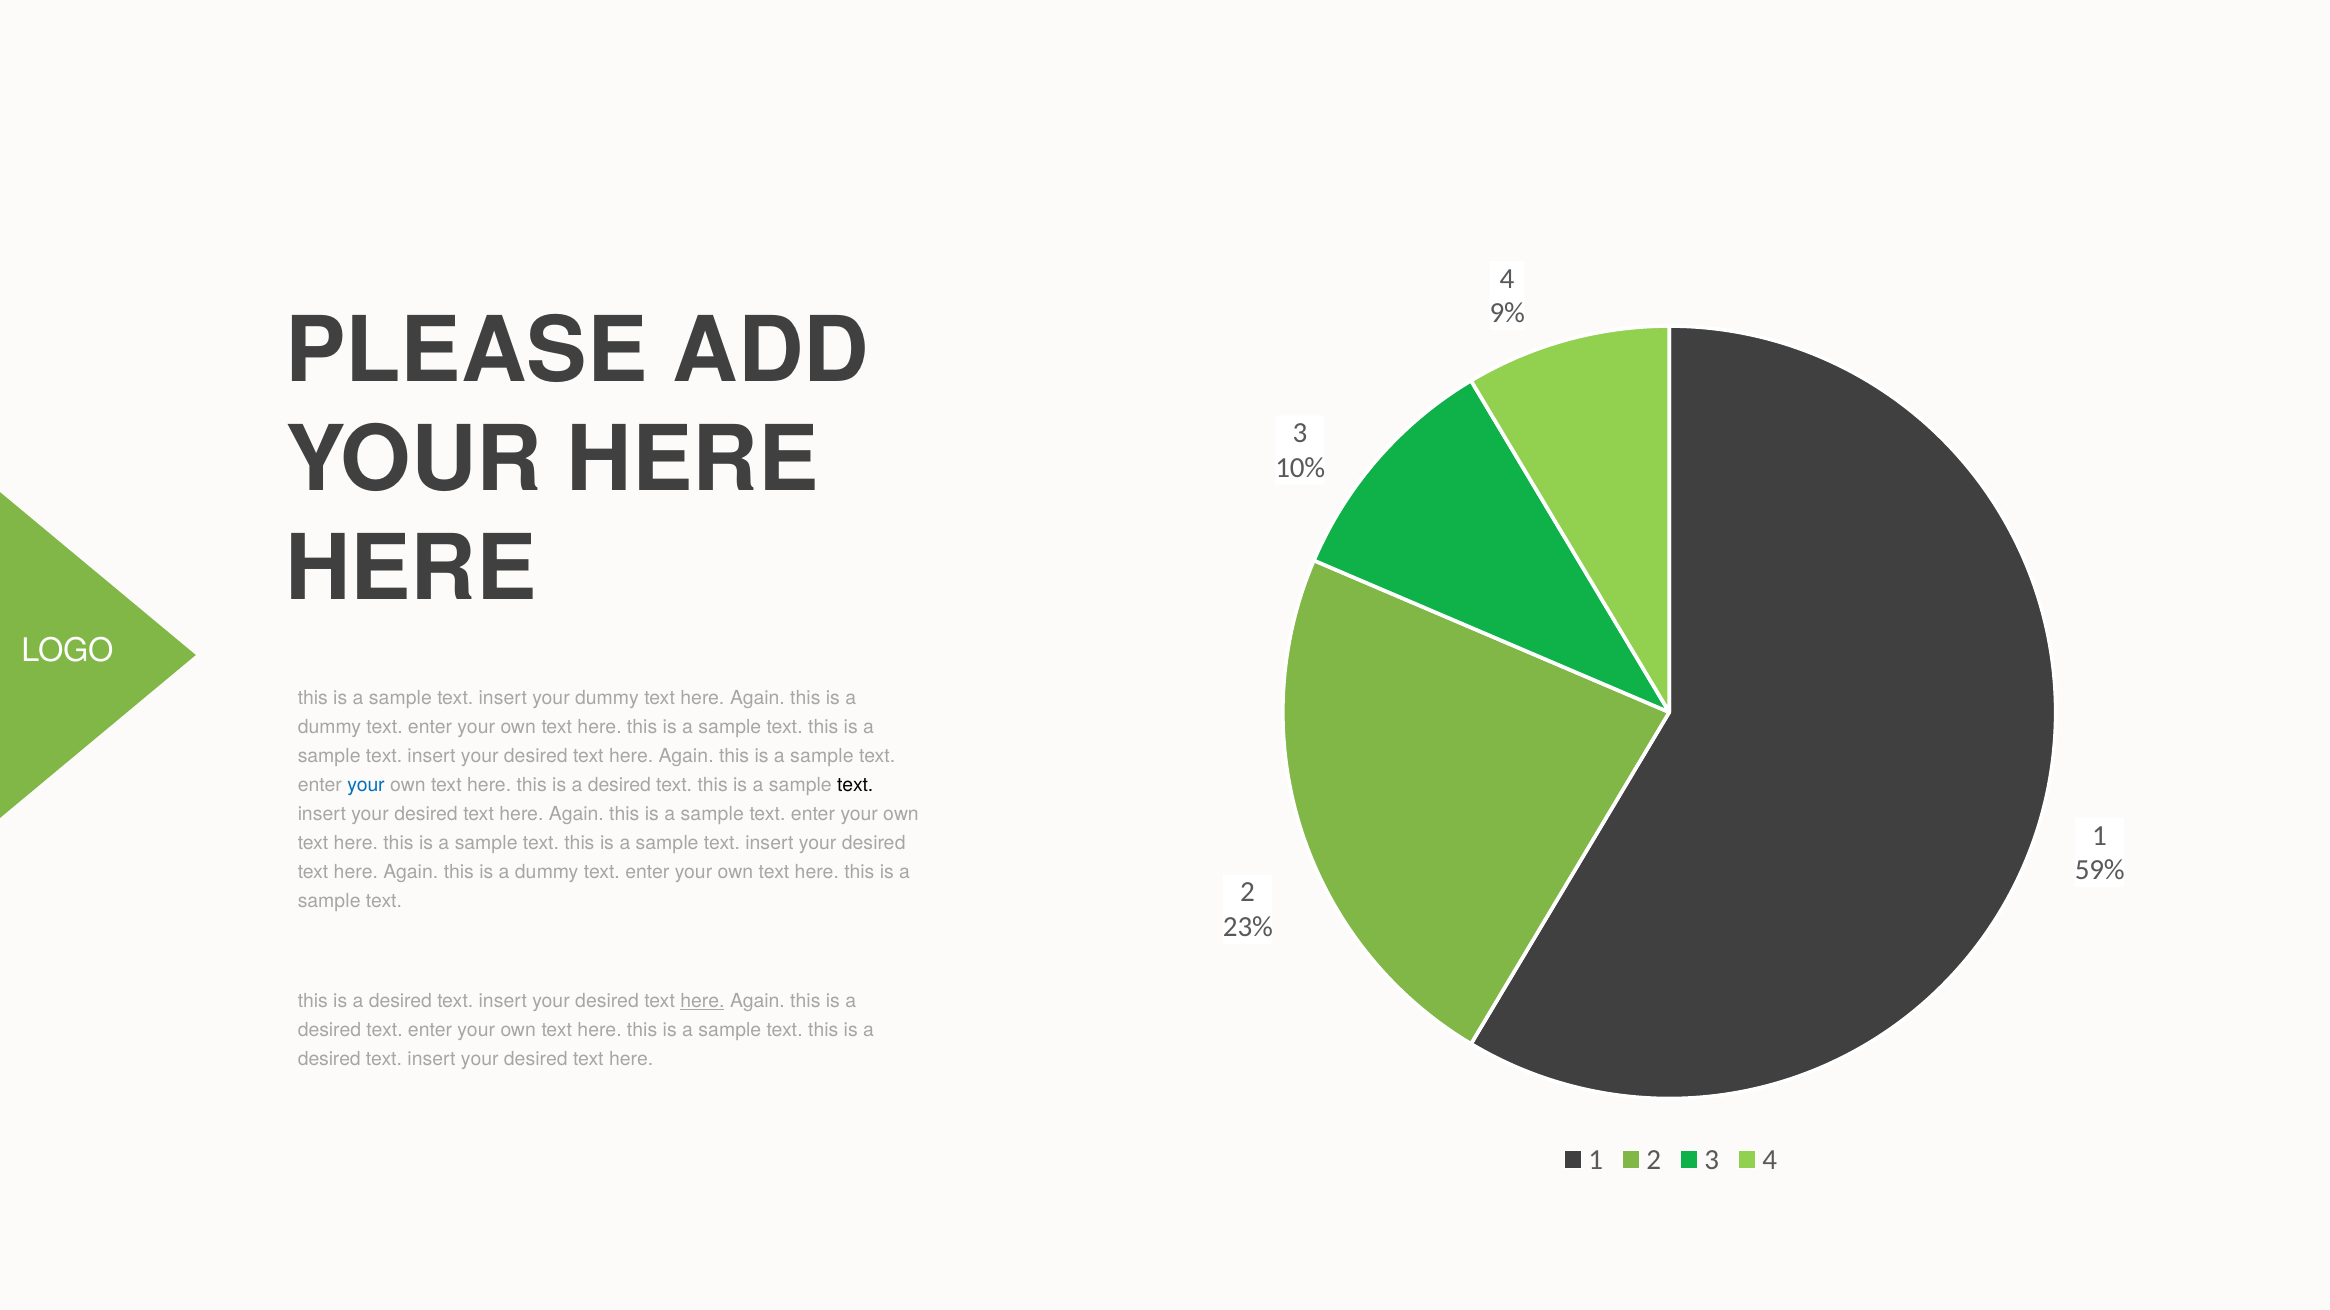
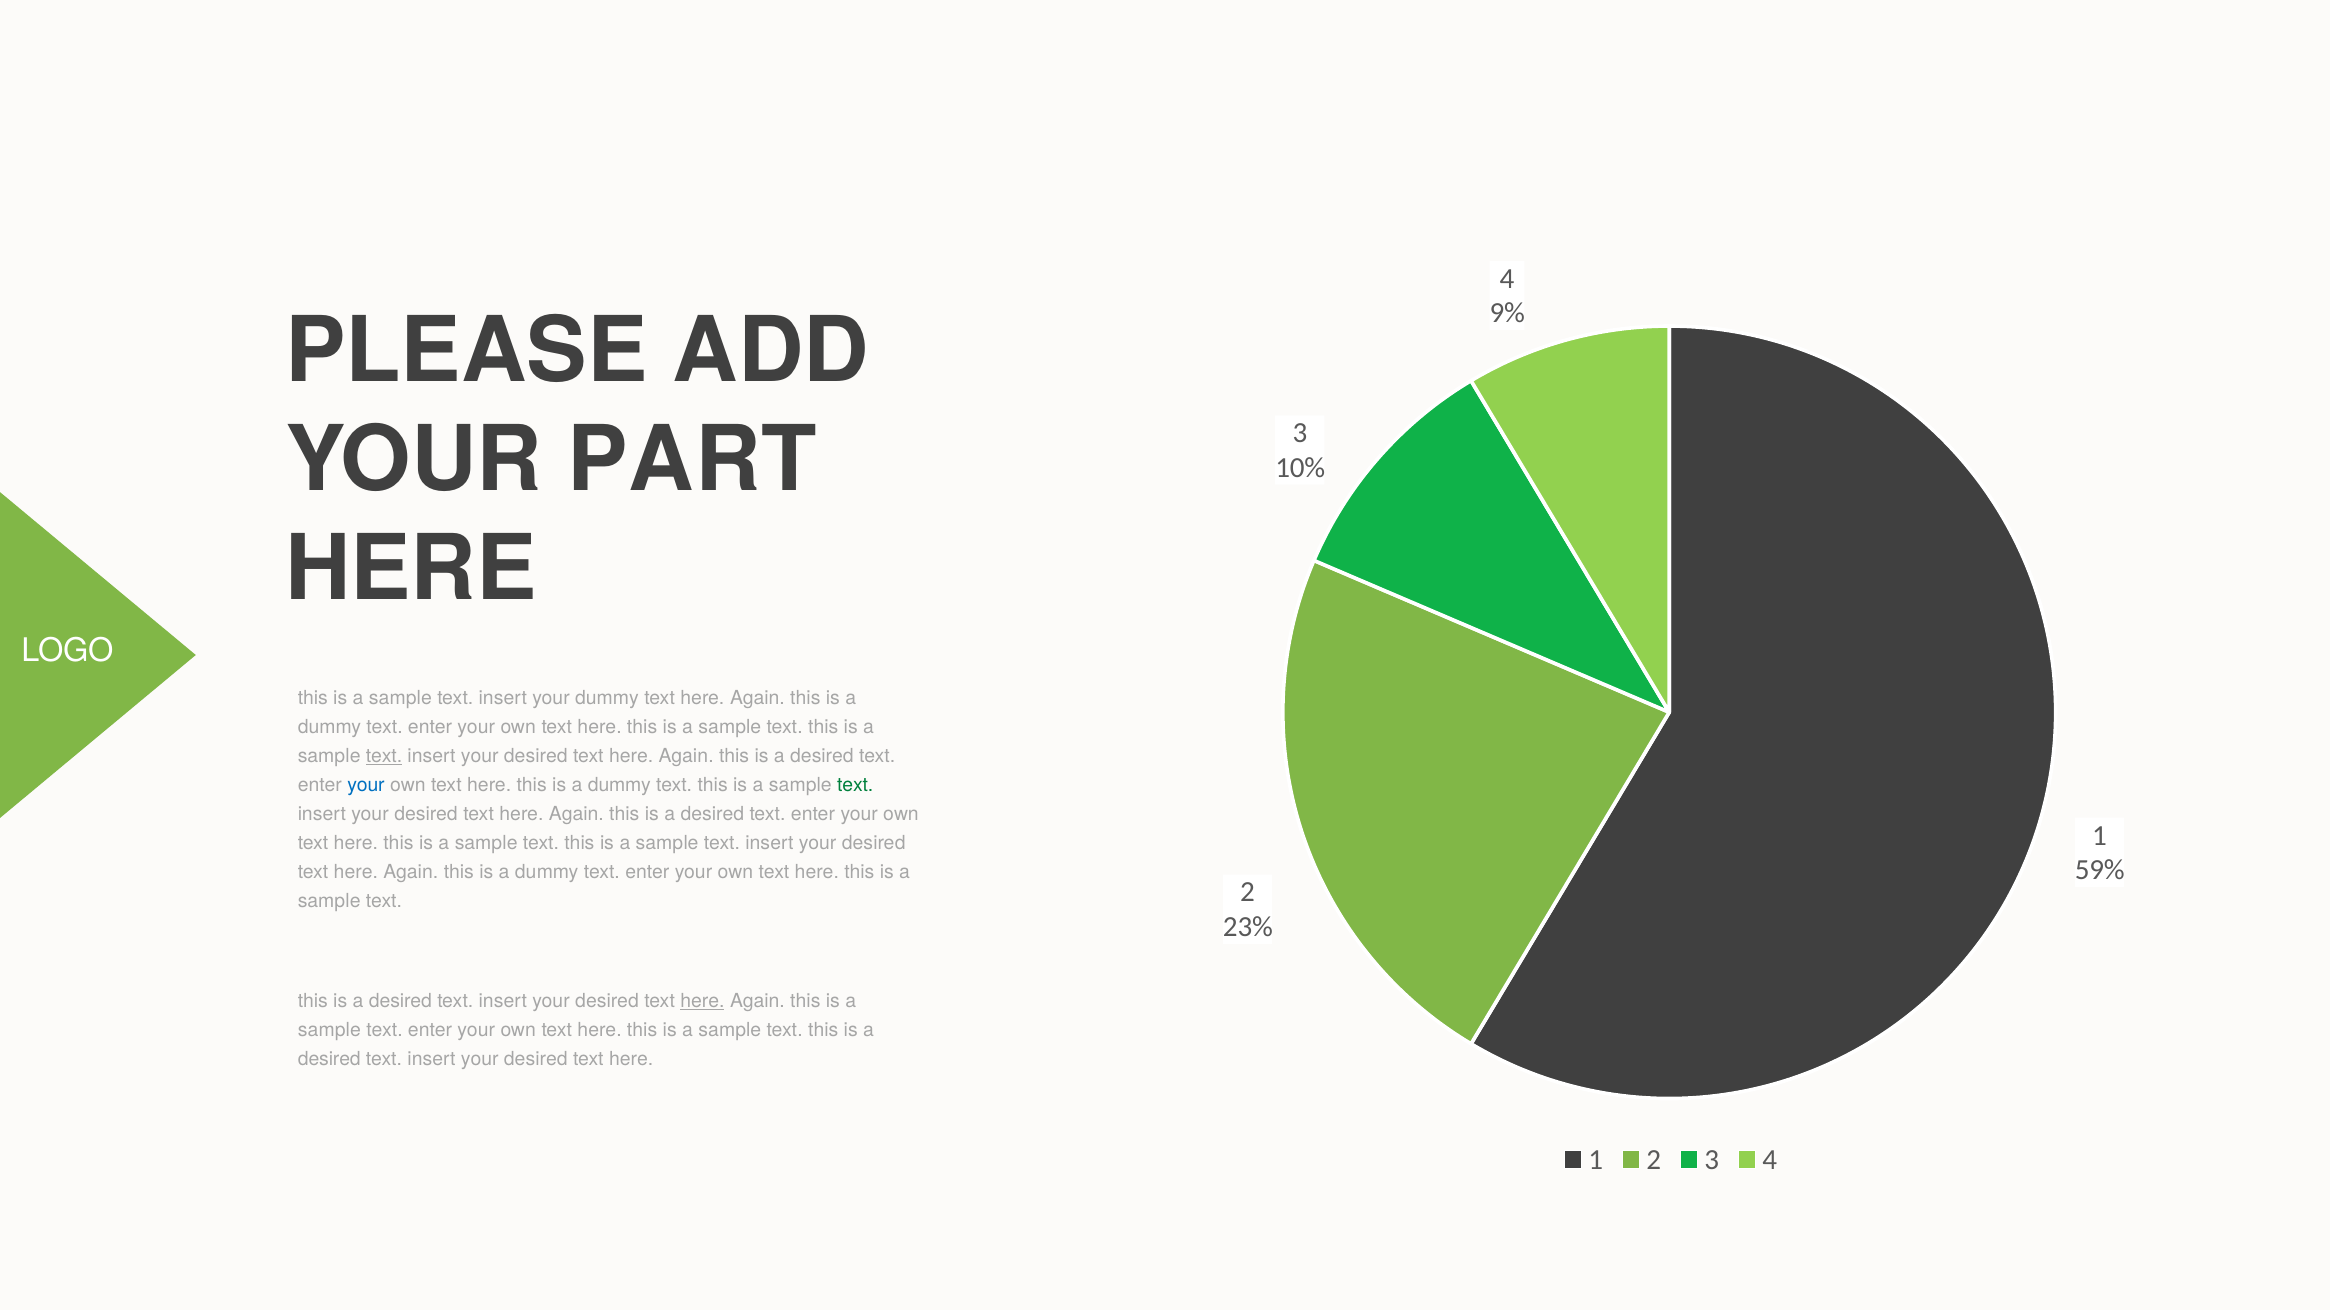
YOUR HERE: HERE -> PART
text at (384, 756) underline: none -> present
sample at (822, 756): sample -> desired
desired at (619, 785): desired -> dummy
text at (855, 785) colour: black -> green
sample at (712, 814): sample -> desired
desired at (329, 1031): desired -> sample
